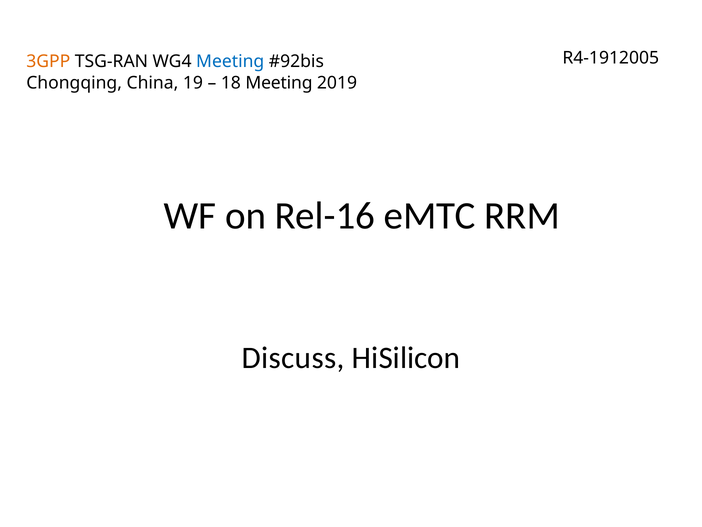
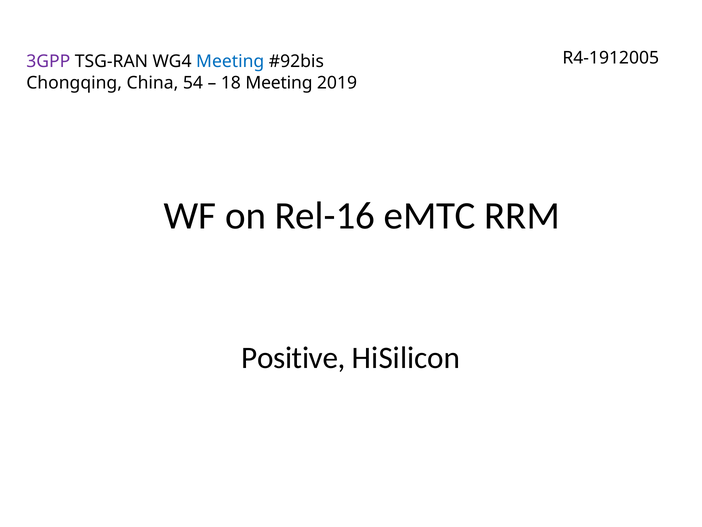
3GPP colour: orange -> purple
19: 19 -> 54
Discuss: Discuss -> Positive
